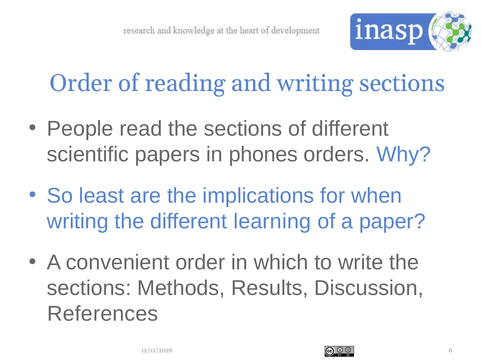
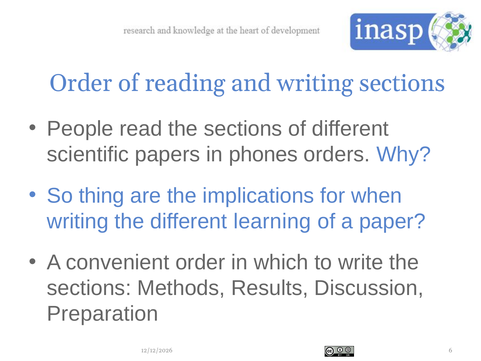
least: least -> thing
References: References -> Preparation
